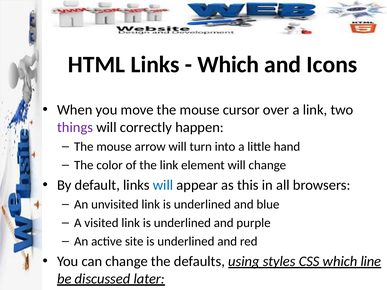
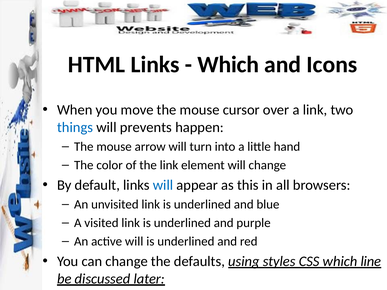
things colour: purple -> blue
correctly: correctly -> prevents
active site: site -> will
